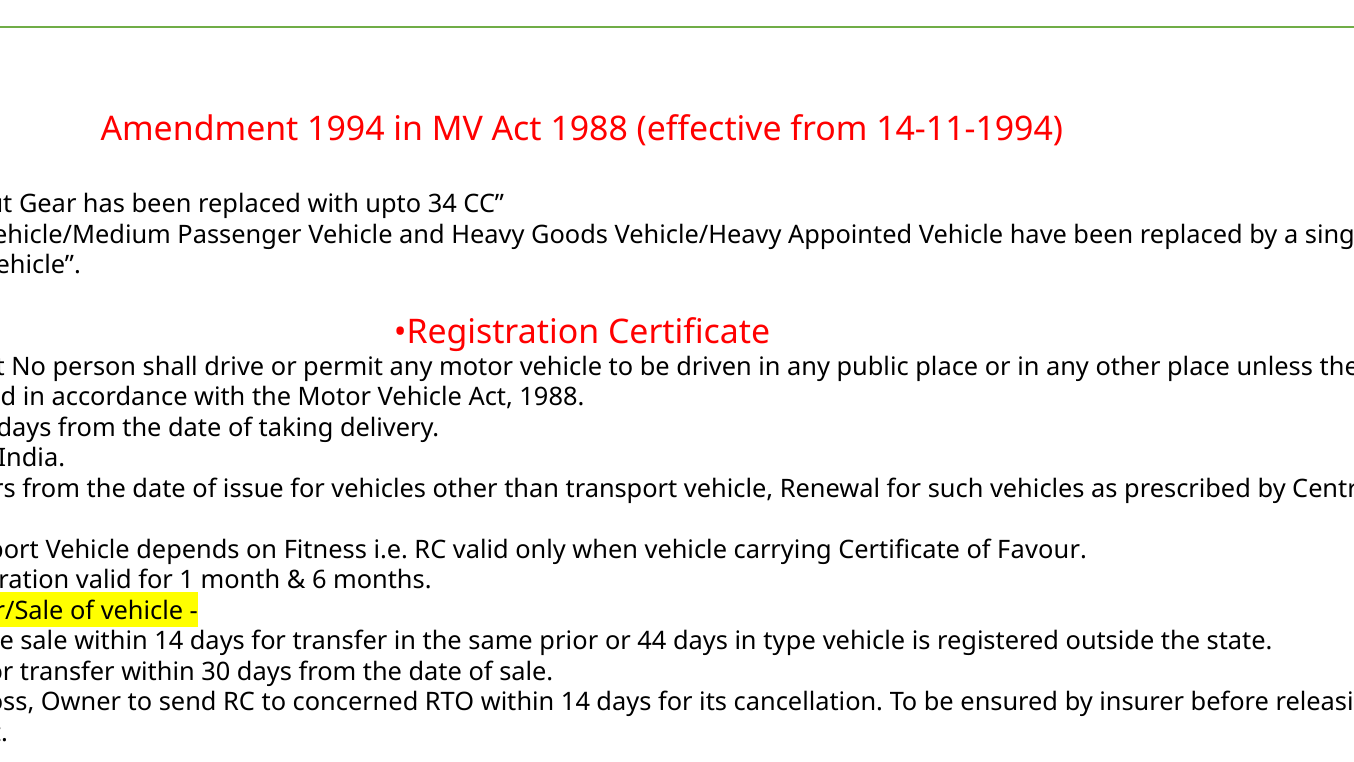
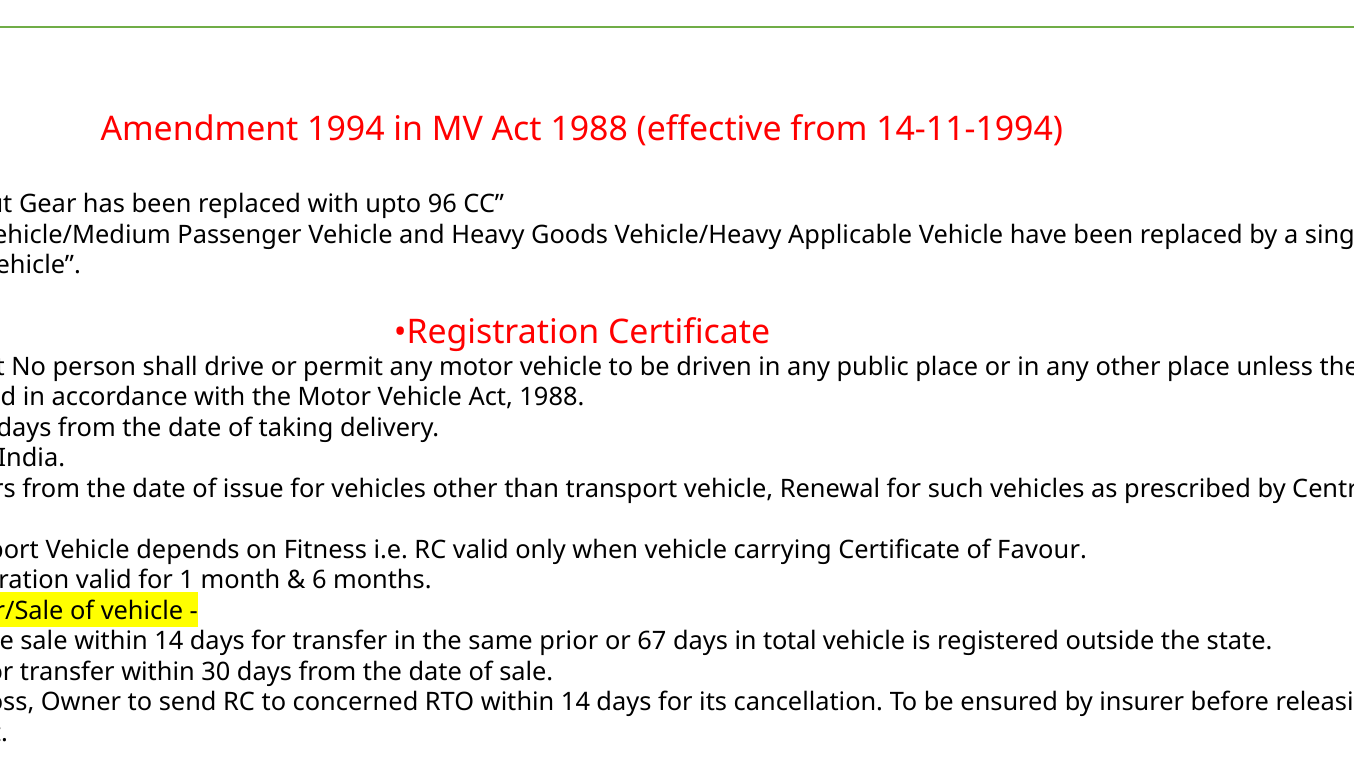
34: 34 -> 96
Appointed: Appointed -> Applicable
44: 44 -> 67
in type: type -> total
